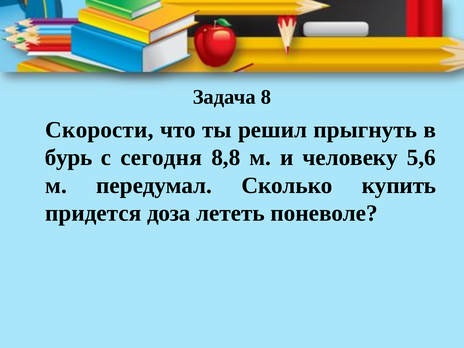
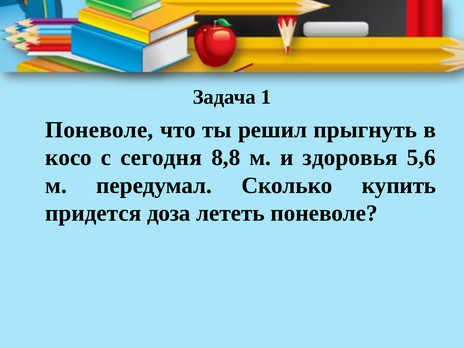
8: 8 -> 1
Скорости at (99, 130): Скорости -> Поневоле
бурь: бурь -> косо
человеку: человеку -> здоровья
